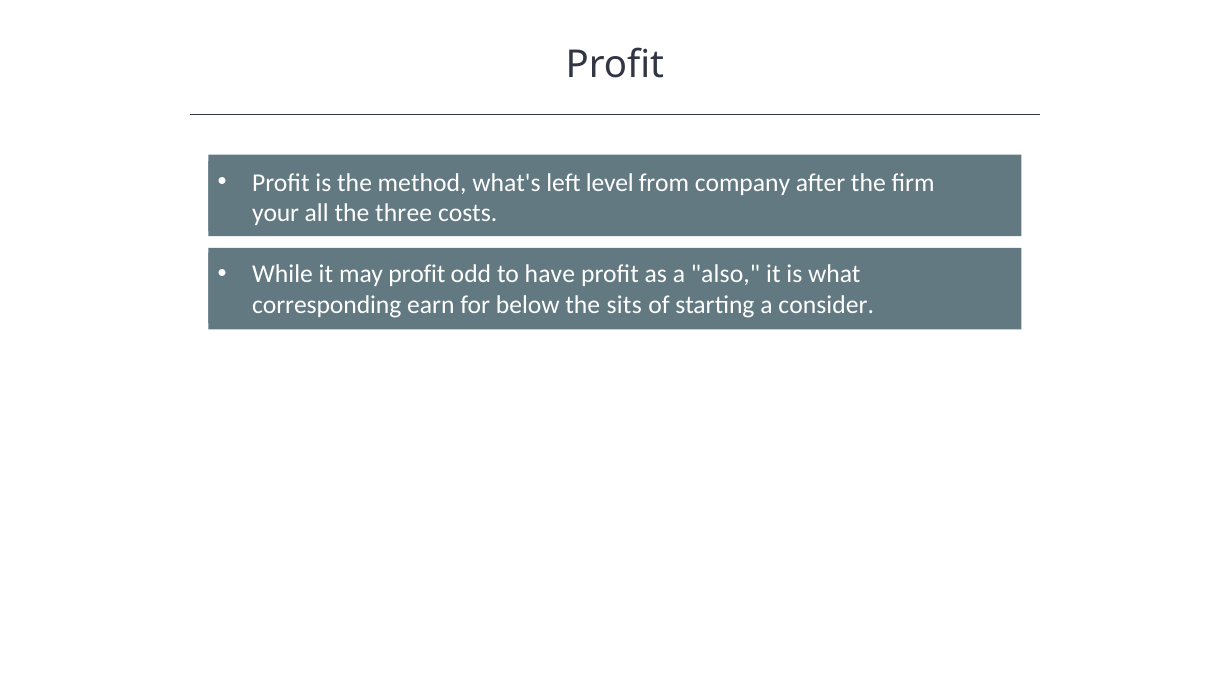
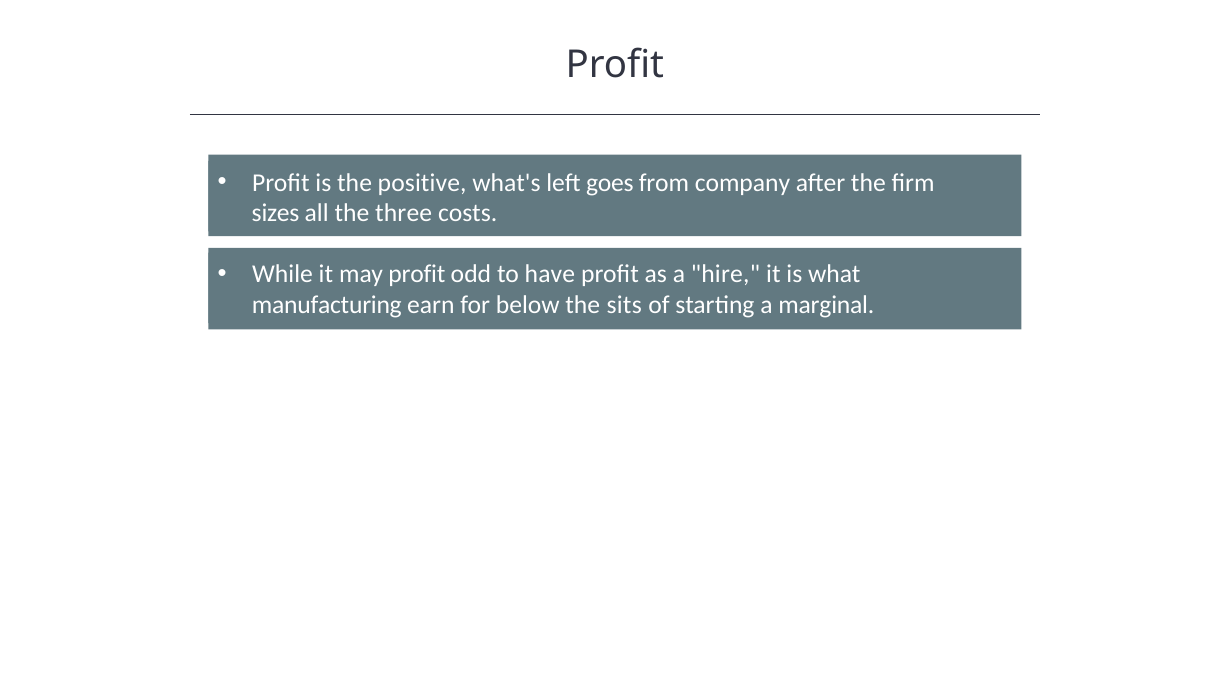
method: method -> positive
level: level -> goes
your: your -> sizes
also: also -> hire
corresponding: corresponding -> manufacturing
consider: consider -> marginal
